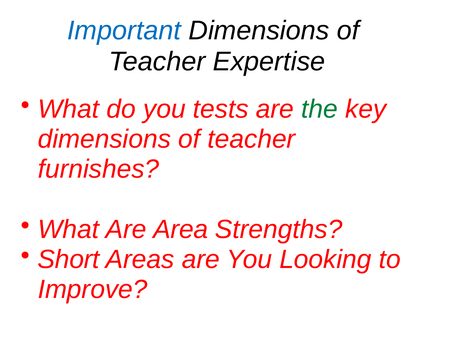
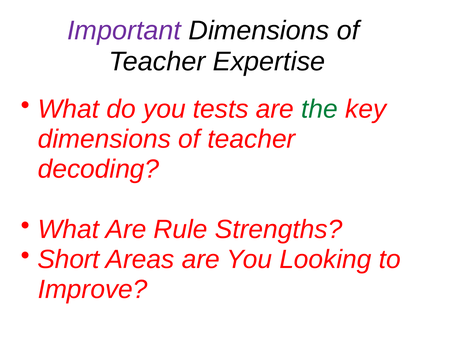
Important colour: blue -> purple
furnishes: furnishes -> decoding
Area: Area -> Rule
